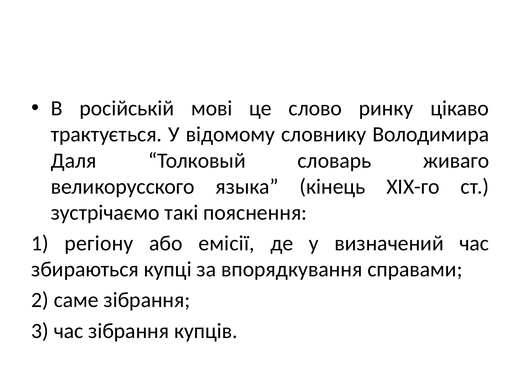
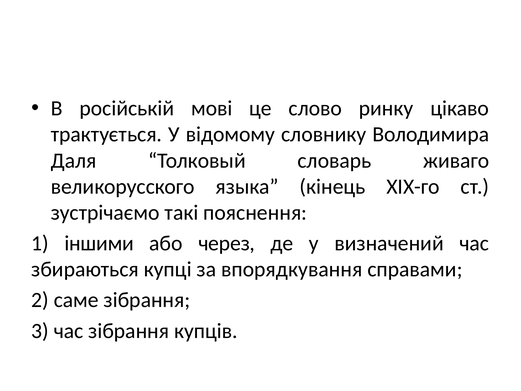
регіону: регіону -> іншими
емісії: емісії -> через
